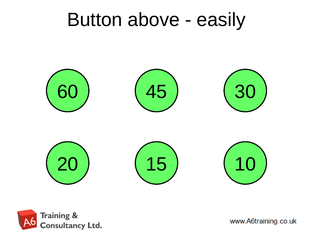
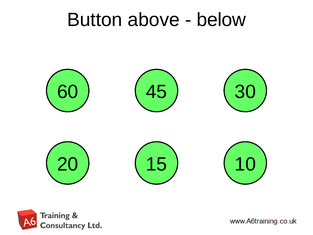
easily: easily -> below
